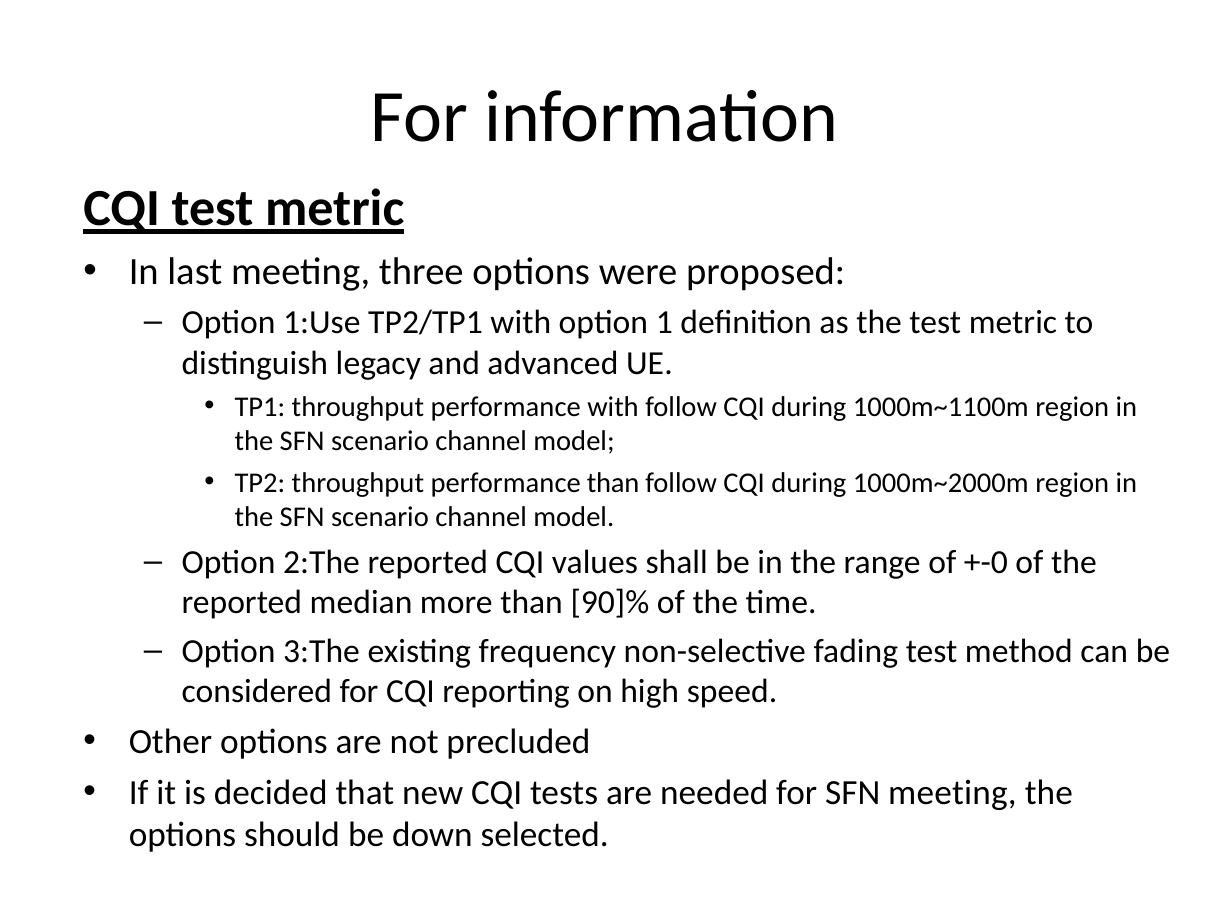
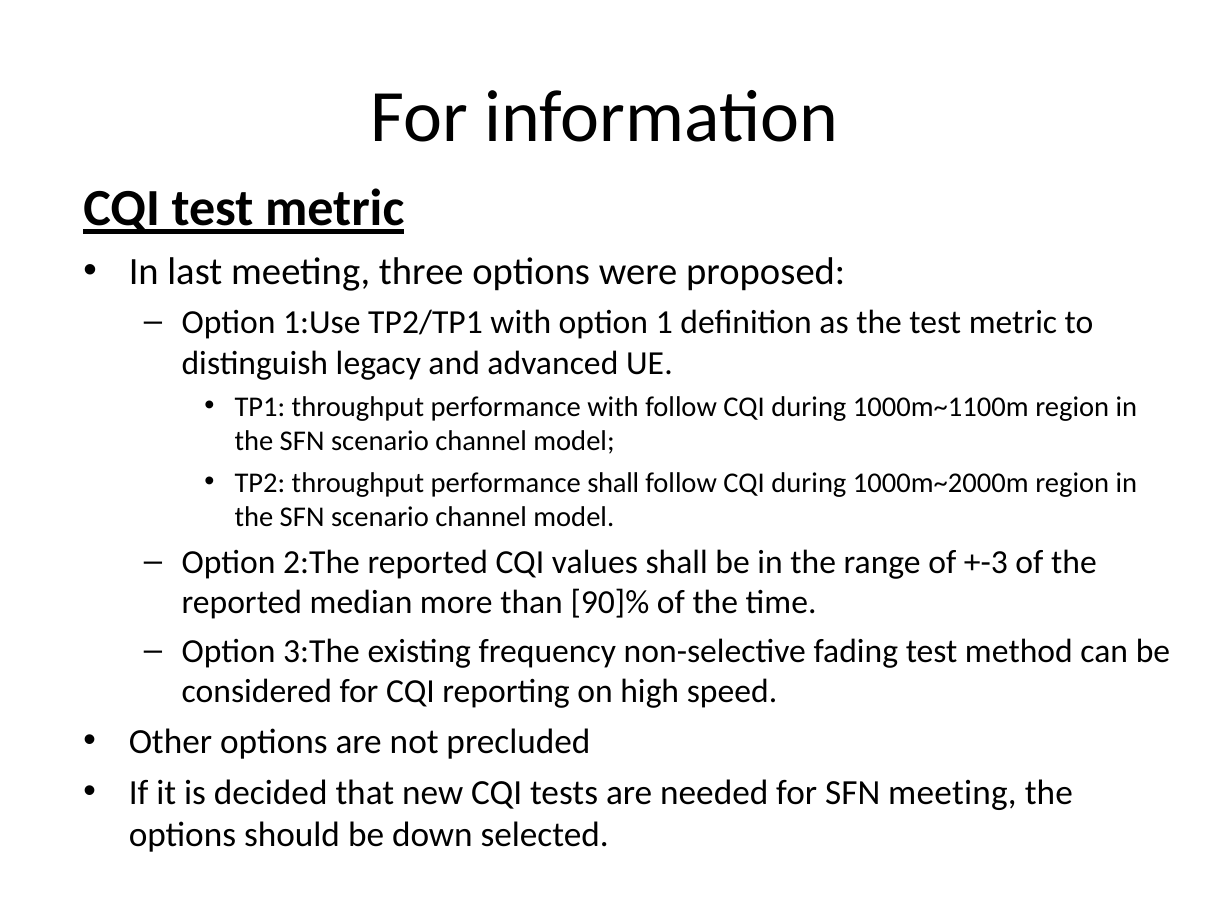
performance than: than -> shall
+-0: +-0 -> +-3
